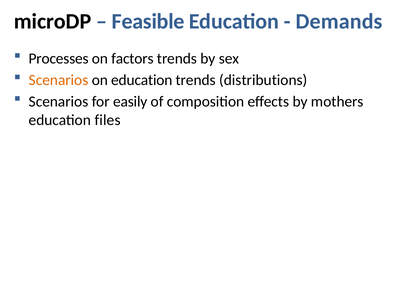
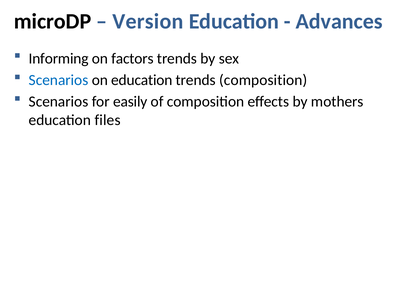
Feasible: Feasible -> Version
Demands: Demands -> Advances
Processes: Processes -> Informing
Scenarios at (59, 80) colour: orange -> blue
trends distributions: distributions -> composition
